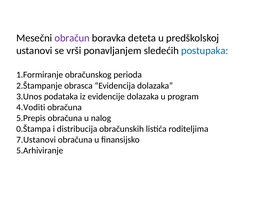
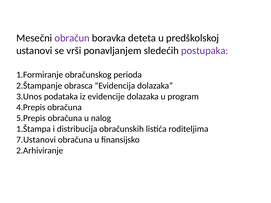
postupaka colour: blue -> purple
4.Voditi: 4.Voditi -> 4.Prepis
0.Štampa: 0.Štampa -> 1.Štampa
5.Arhiviranje: 5.Arhiviranje -> 2.Arhiviranje
